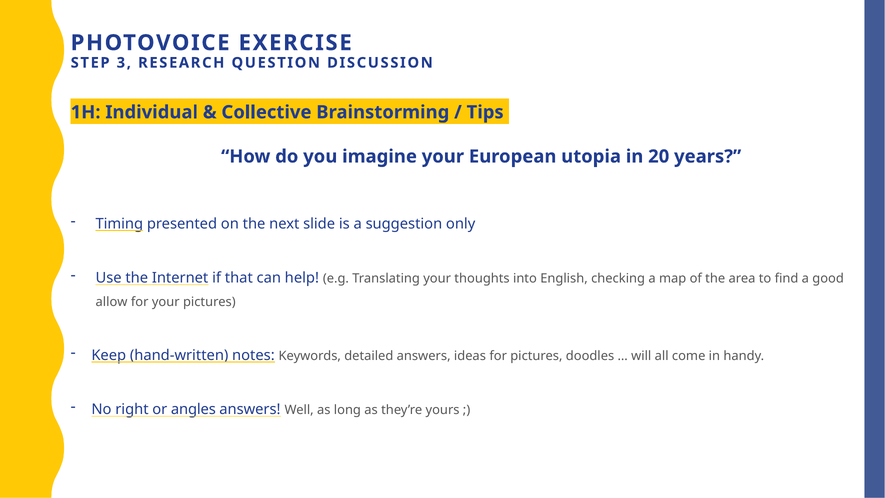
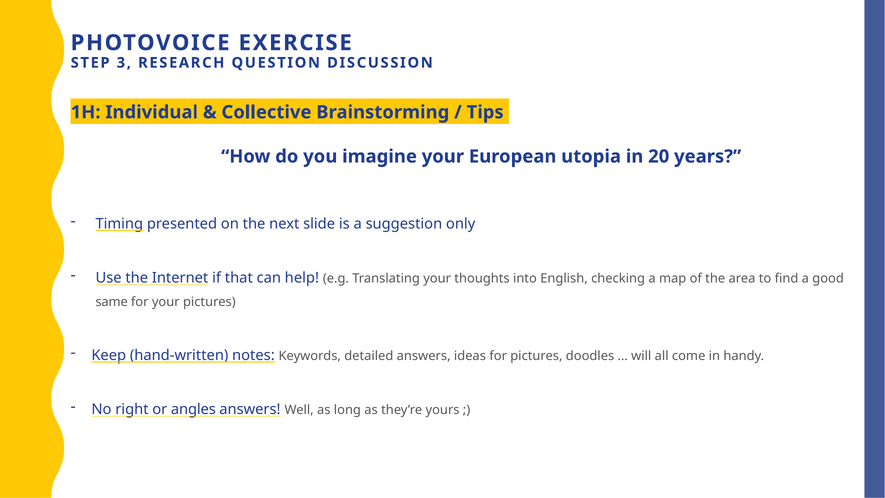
allow: allow -> same
